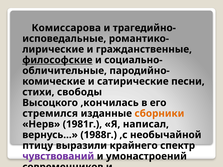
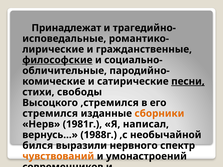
Комиссарова: Комиссарова -> Принадлежат
песни underline: none -> present
,кончилась: ,кончилась -> ,стремился
птицу: птицу -> бился
крайнего: крайнего -> нервного
чувствований colour: purple -> orange
